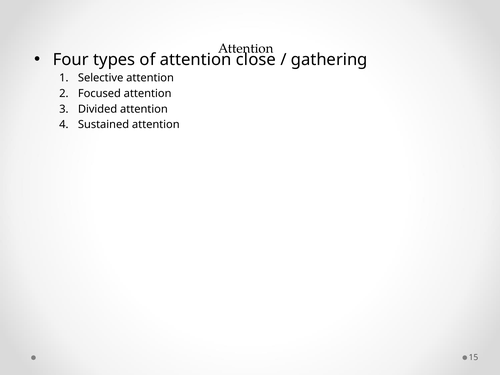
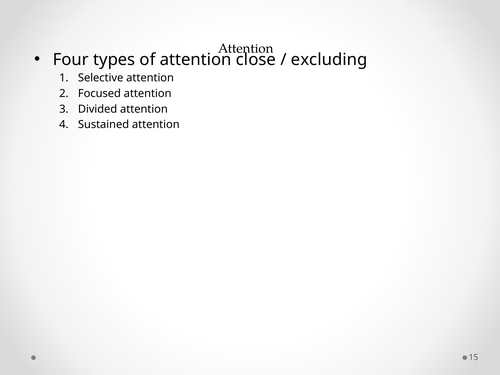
gathering: gathering -> excluding
